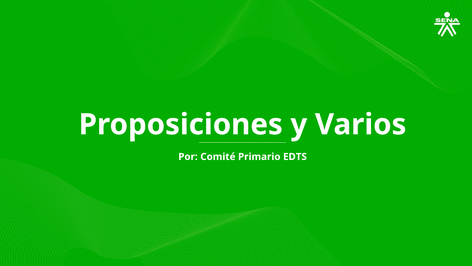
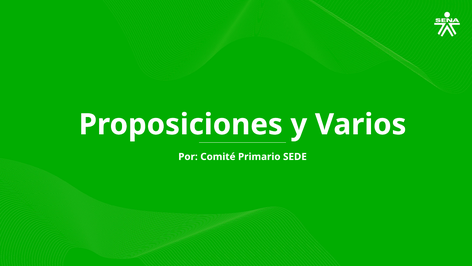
EDTS: EDTS -> SEDE
